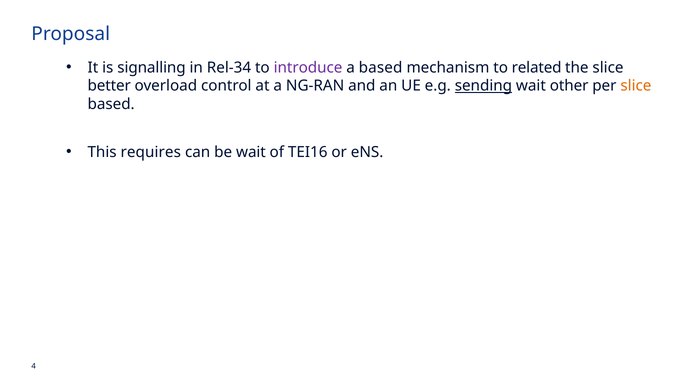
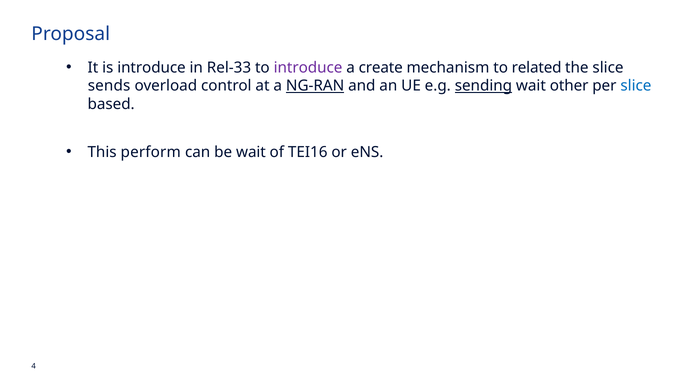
is signalling: signalling -> introduce
Rel-34: Rel-34 -> Rel-33
a based: based -> create
better: better -> sends
NG-RAN underline: none -> present
slice at (636, 86) colour: orange -> blue
requires: requires -> perform
